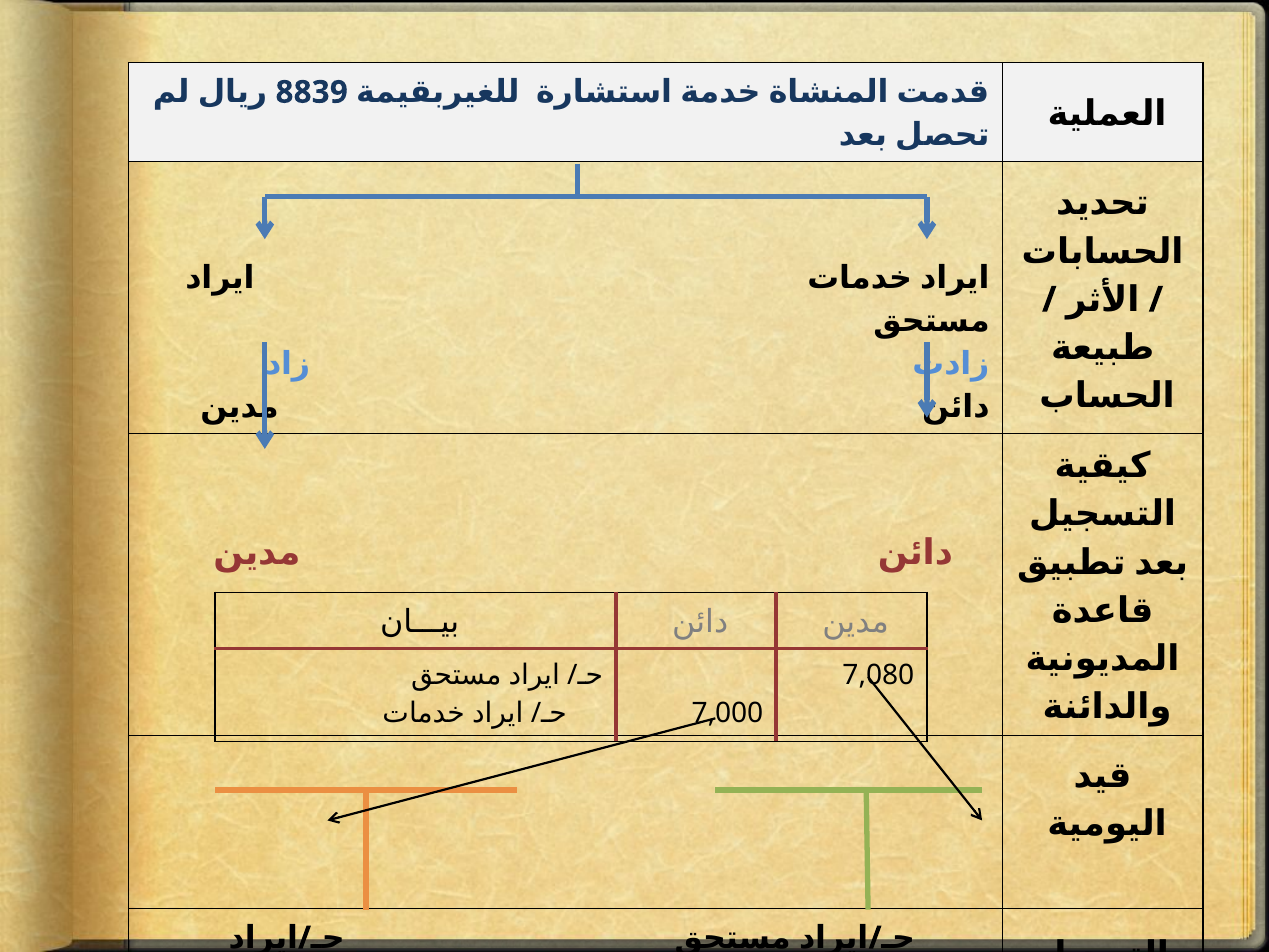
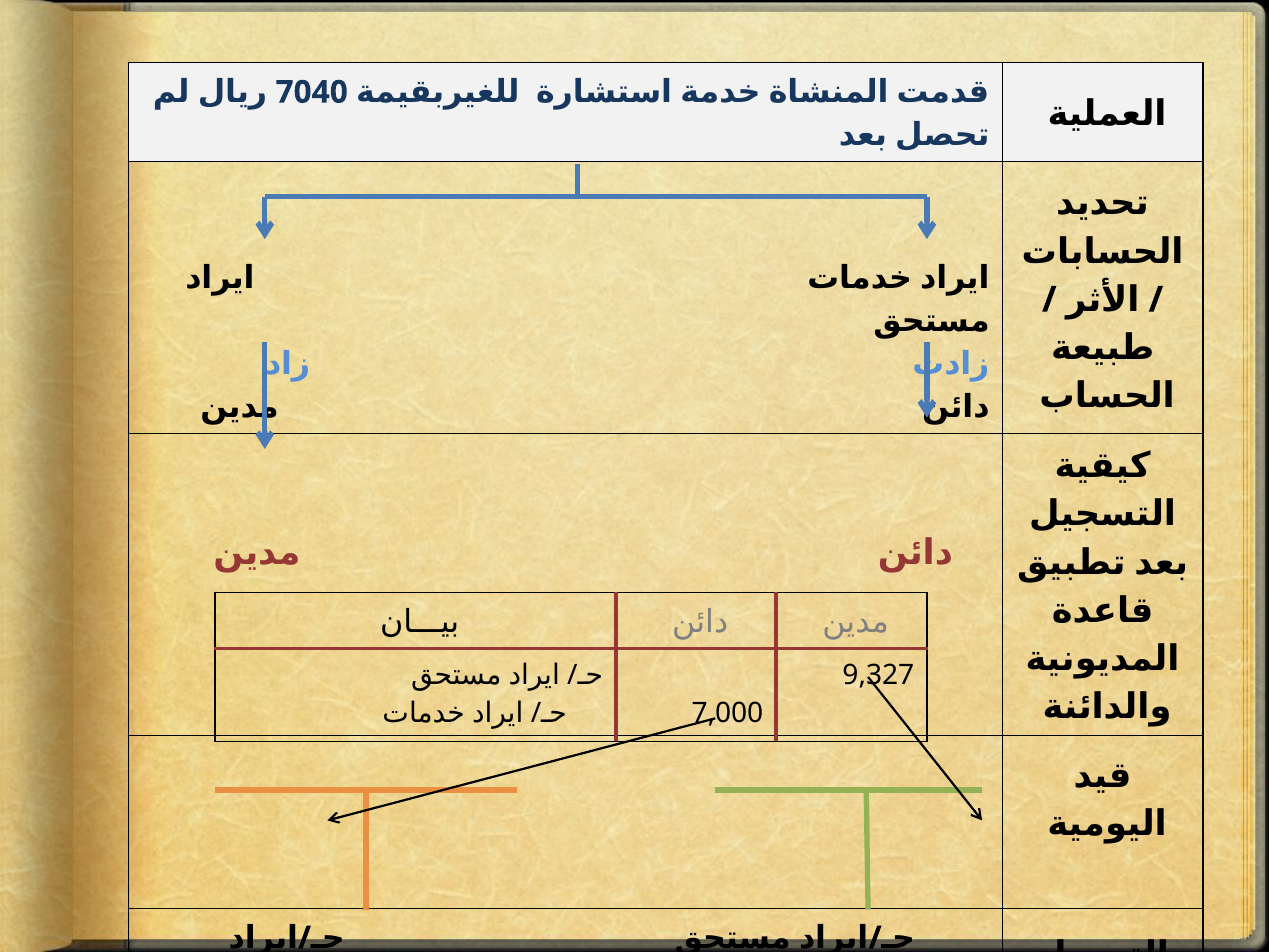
8839: 8839 -> 7040
7,080: 7,080 -> 9,327
